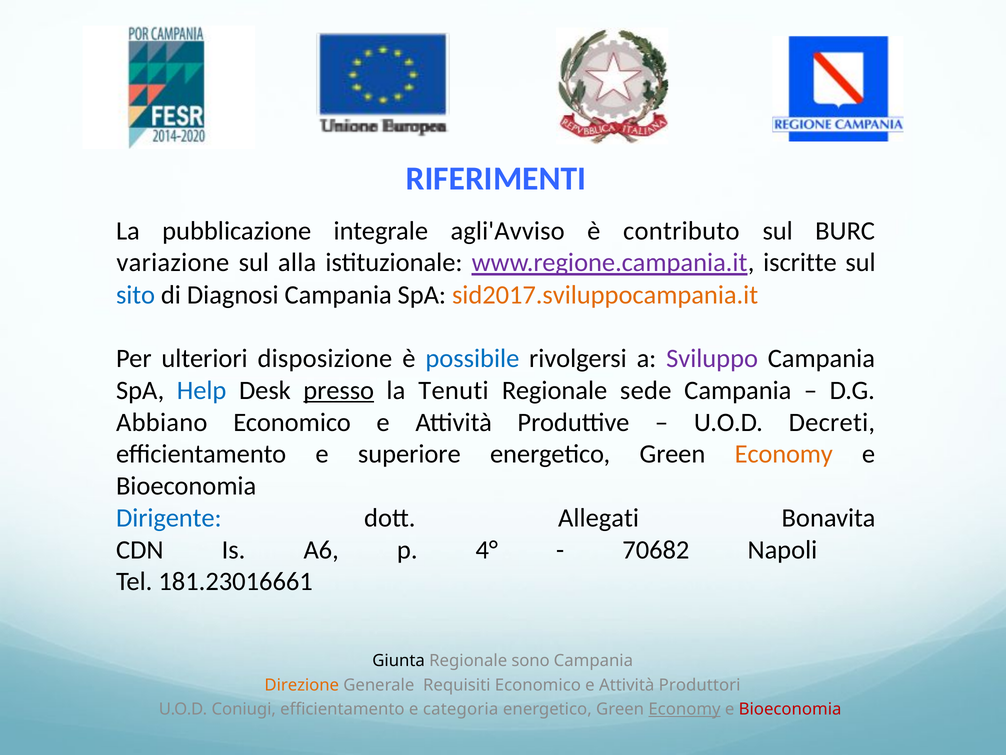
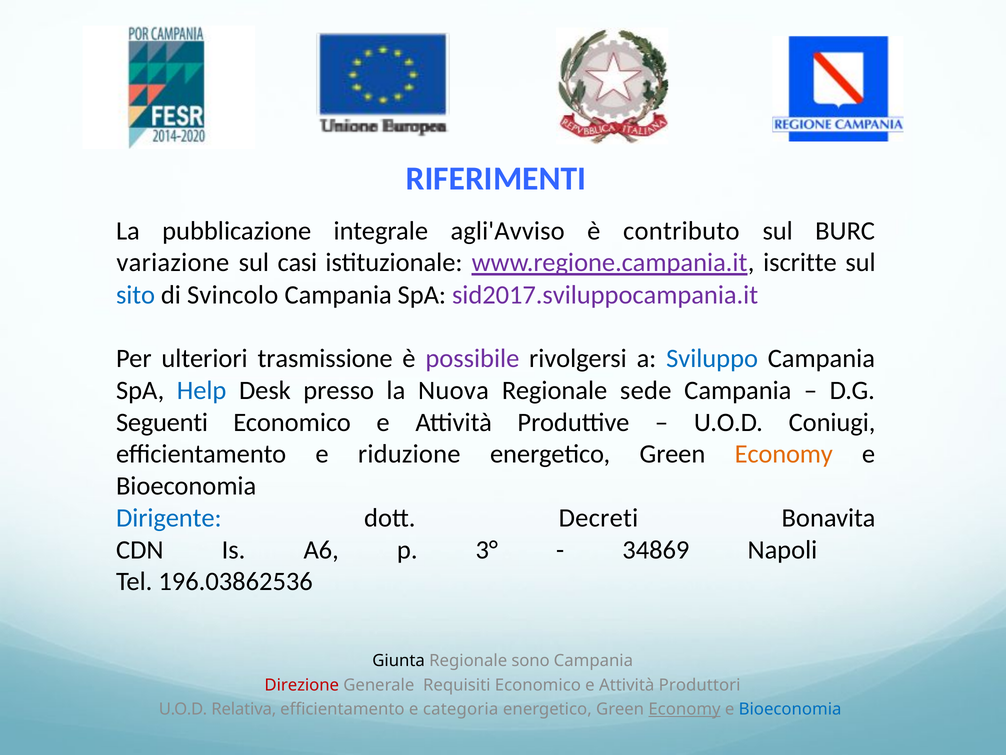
alla: alla -> casi
Diagnosi: Diagnosi -> Svincolo
sid2017.sviluppocampania.it colour: orange -> purple
disposizione: disposizione -> trasmissione
possibile colour: blue -> purple
Sviluppo colour: purple -> blue
presso underline: present -> none
Tenuti: Tenuti -> Nuova
Abbiano: Abbiano -> Seguenti
Decreti: Decreti -> Coniugi
superiore: superiore -> riduzione
Allegati: Allegati -> Decreti
4°: 4° -> 3°
70682: 70682 -> 34869
181.23016661: 181.23016661 -> 196.03862536
Direzione colour: orange -> red
Coniugi: Coniugi -> Relativa
Bioeconomia at (790, 709) colour: red -> blue
